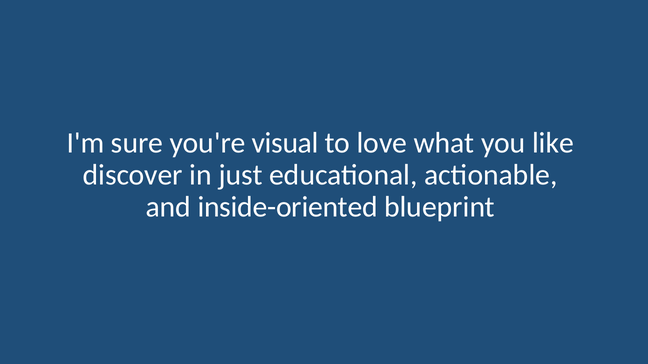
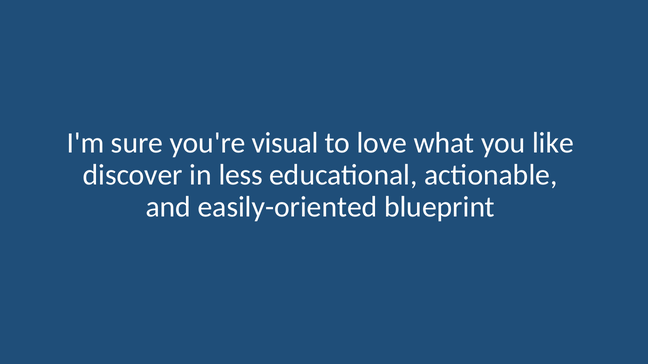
just: just -> less
inside-oriented: inside-oriented -> easily-oriented
